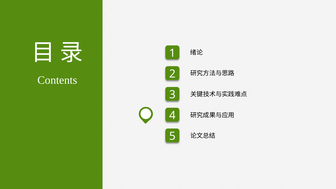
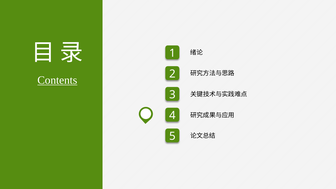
Contents underline: none -> present
